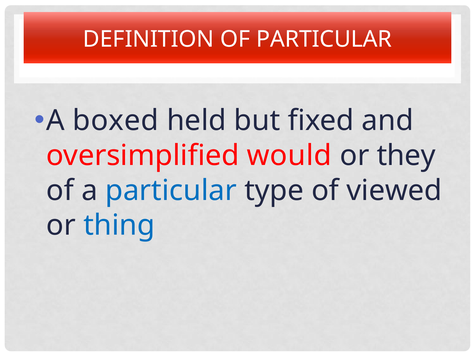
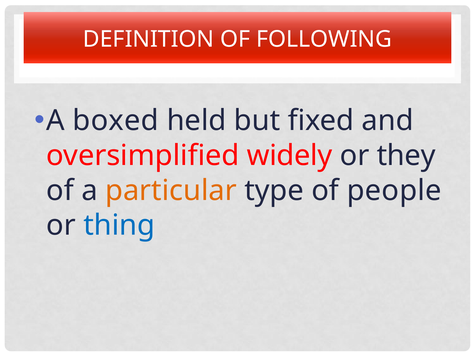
OF PARTICULAR: PARTICULAR -> FOLLOWING
would: would -> widely
particular at (171, 191) colour: blue -> orange
viewed: viewed -> people
